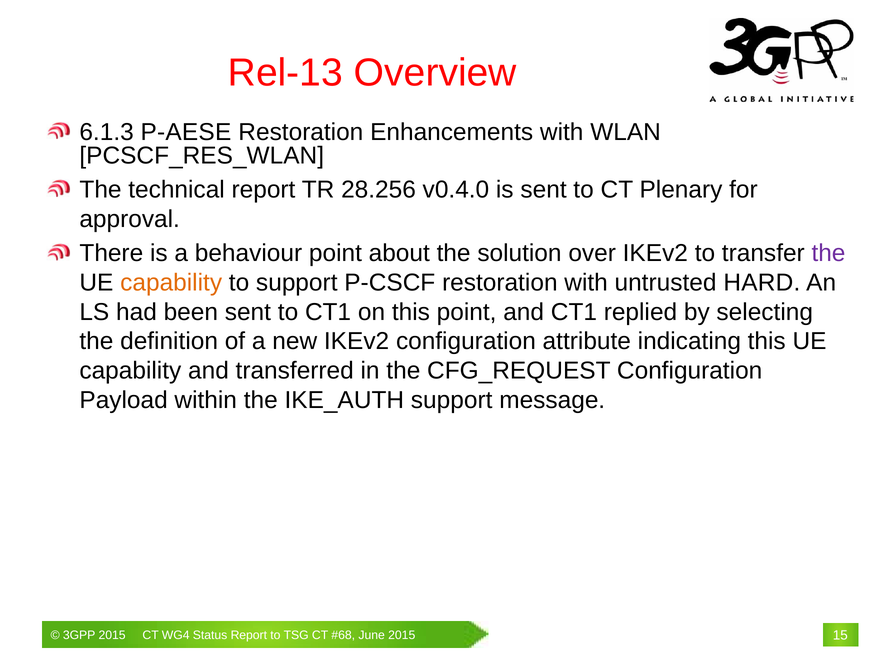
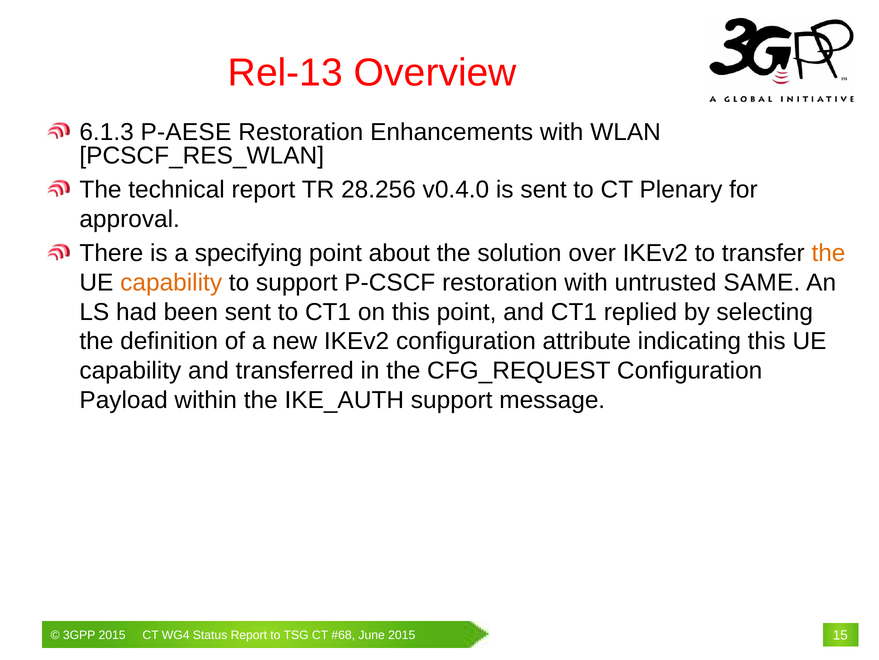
behaviour: behaviour -> specifying
the at (828, 253) colour: purple -> orange
HARD: HARD -> SAME
